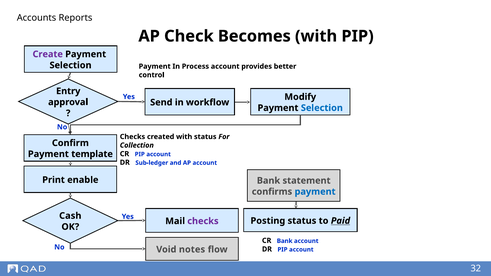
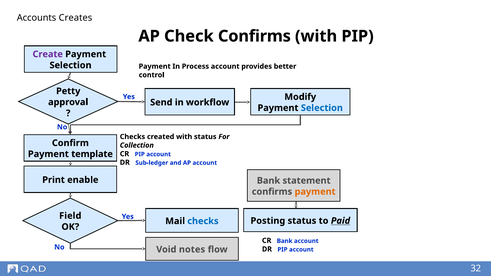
Reports: Reports -> Creates
Check Becomes: Becomes -> Confirms
Entry: Entry -> Petty
payment at (315, 192) colour: blue -> orange
Cash: Cash -> Field
checks at (203, 221) colour: purple -> blue
